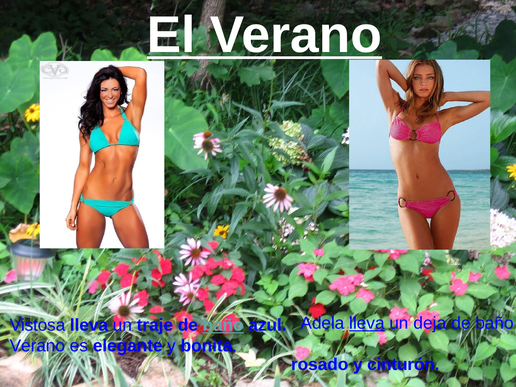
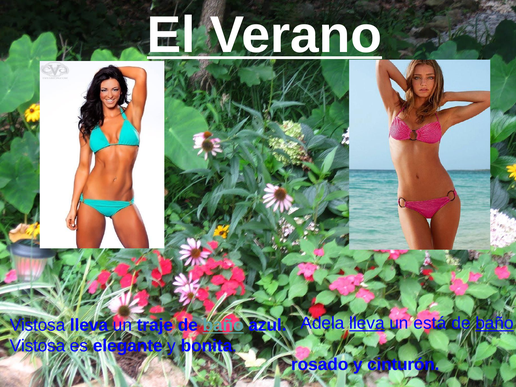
deja: deja -> está
baño at (495, 323) underline: none -> present
Verano at (37, 346): Verano -> Vistosa
